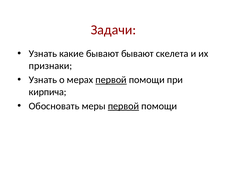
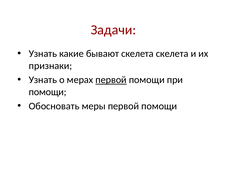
бывают бывают: бывают -> скелета
кирпича at (48, 92): кирпича -> помощи
первой at (123, 106) underline: present -> none
